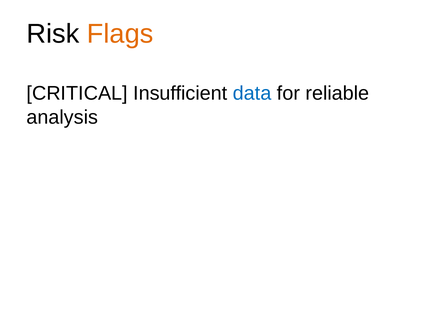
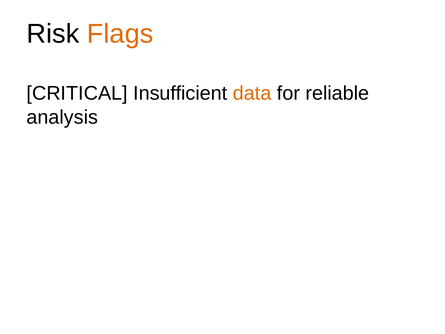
data colour: blue -> orange
